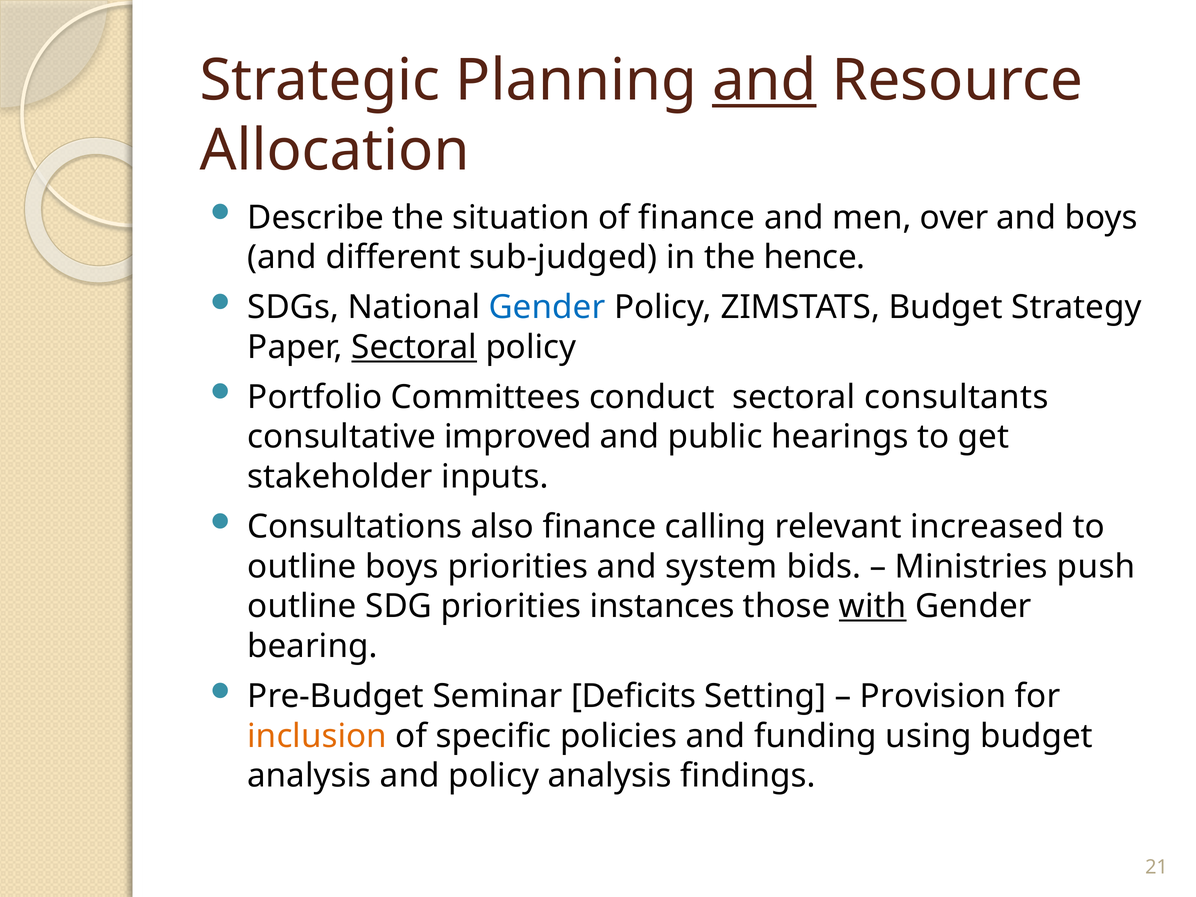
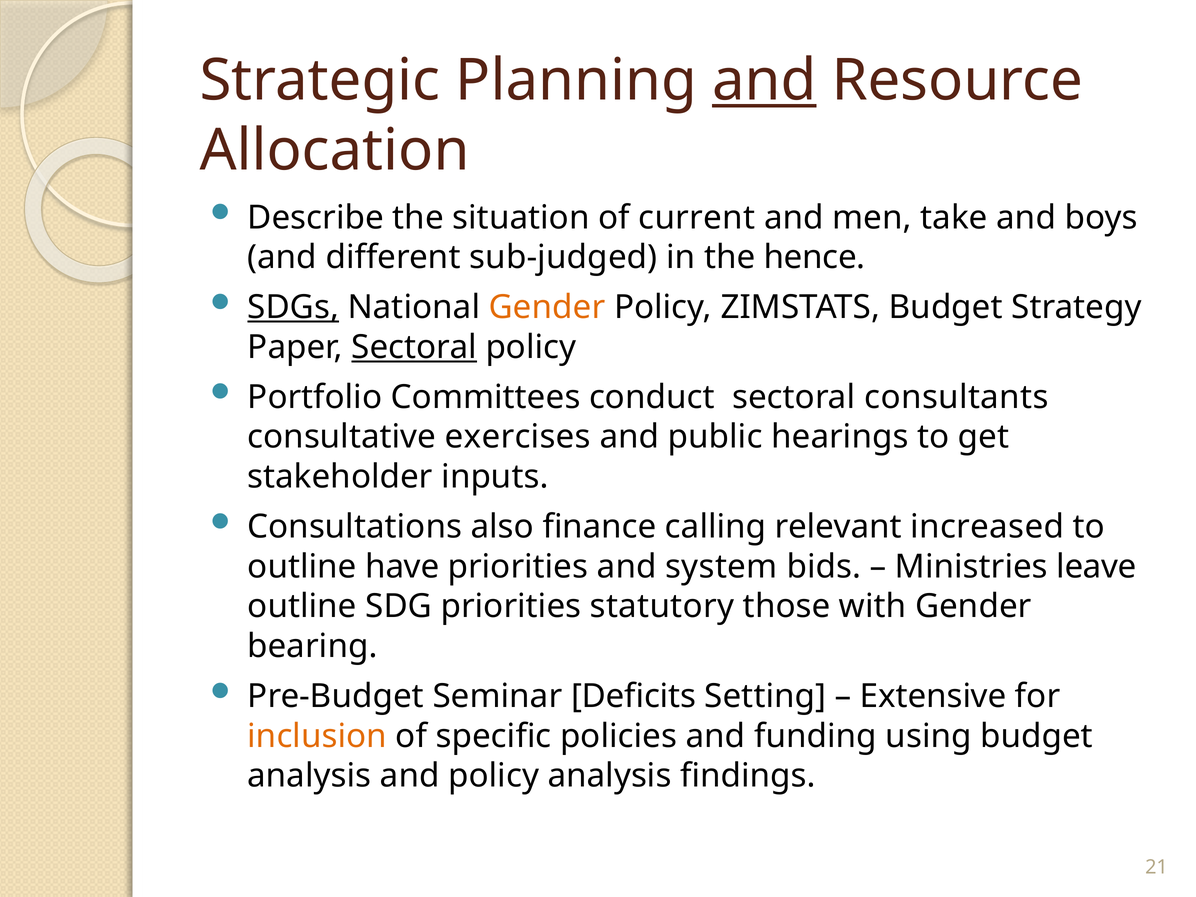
of finance: finance -> current
over: over -> take
SDGs underline: none -> present
Gender at (547, 307) colour: blue -> orange
improved: improved -> exercises
outline boys: boys -> have
push: push -> leave
instances: instances -> statutory
with underline: present -> none
Provision: Provision -> Extensive
